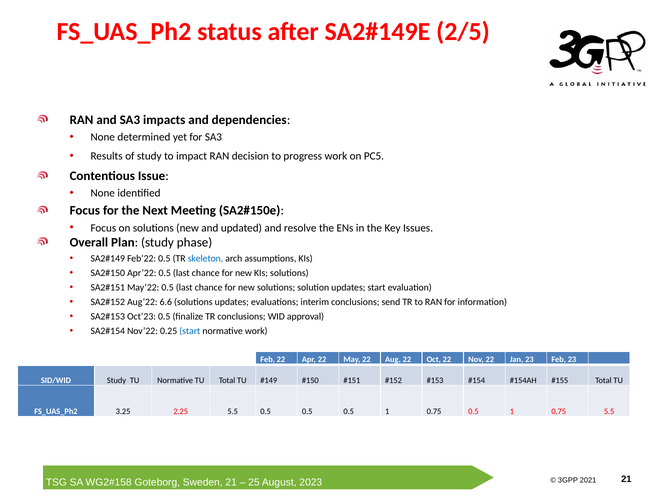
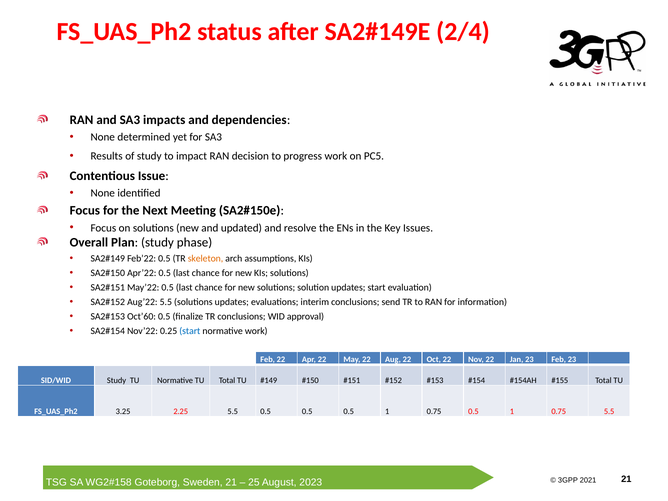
2/5: 2/5 -> 2/4
skeleton colour: blue -> orange
Aug’22 6.6: 6.6 -> 5.5
Oct’23: Oct’23 -> Oct’60
